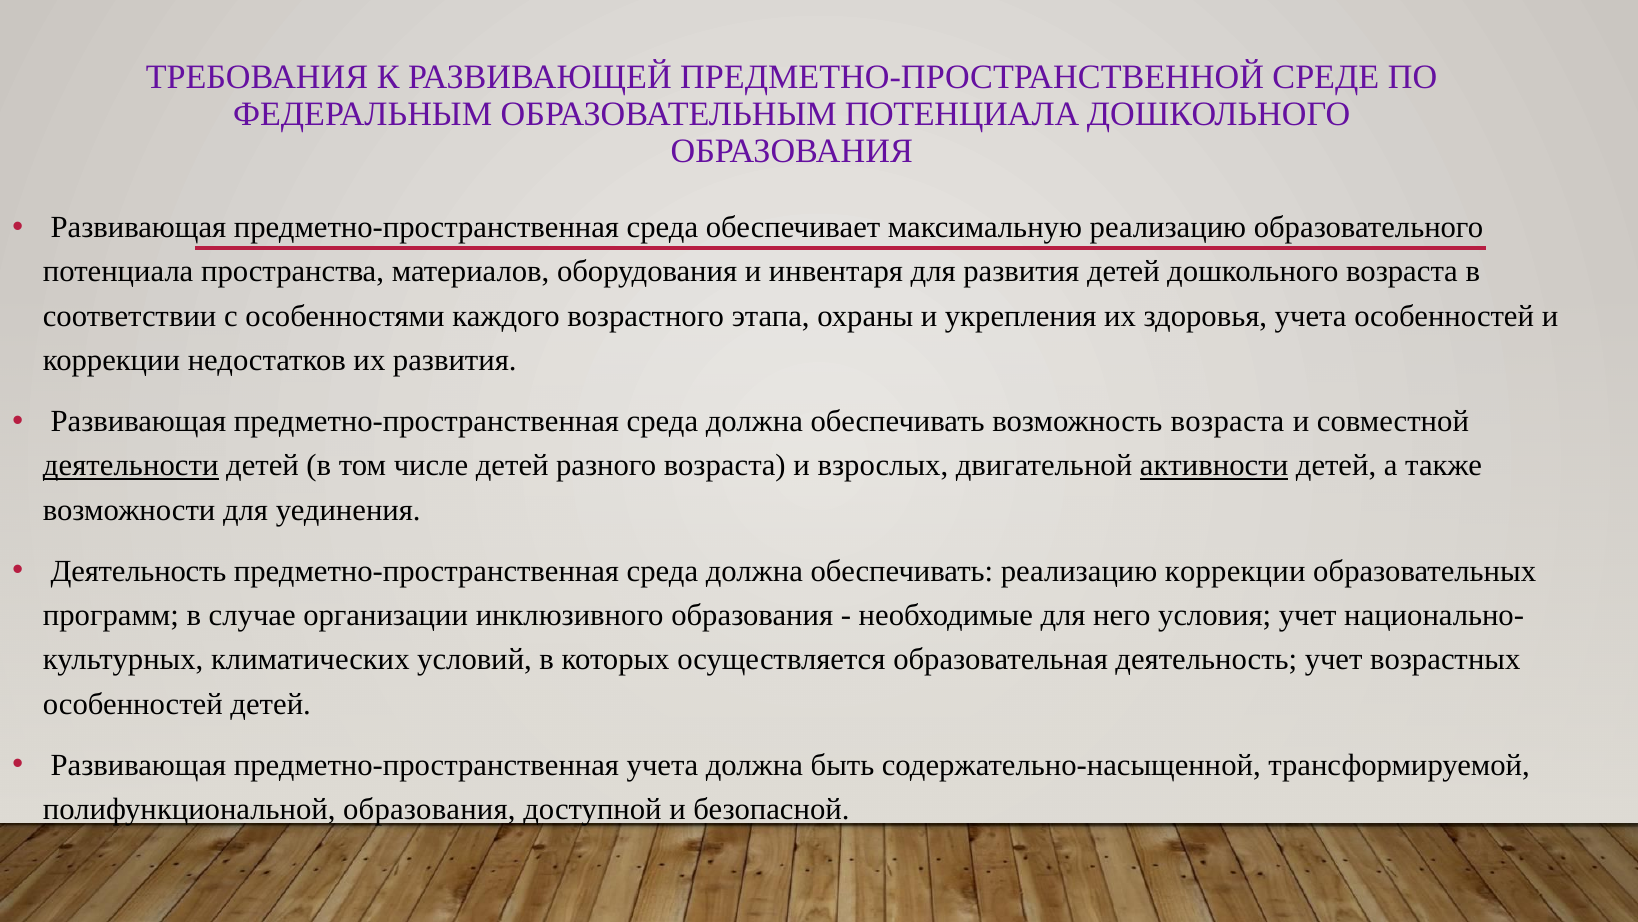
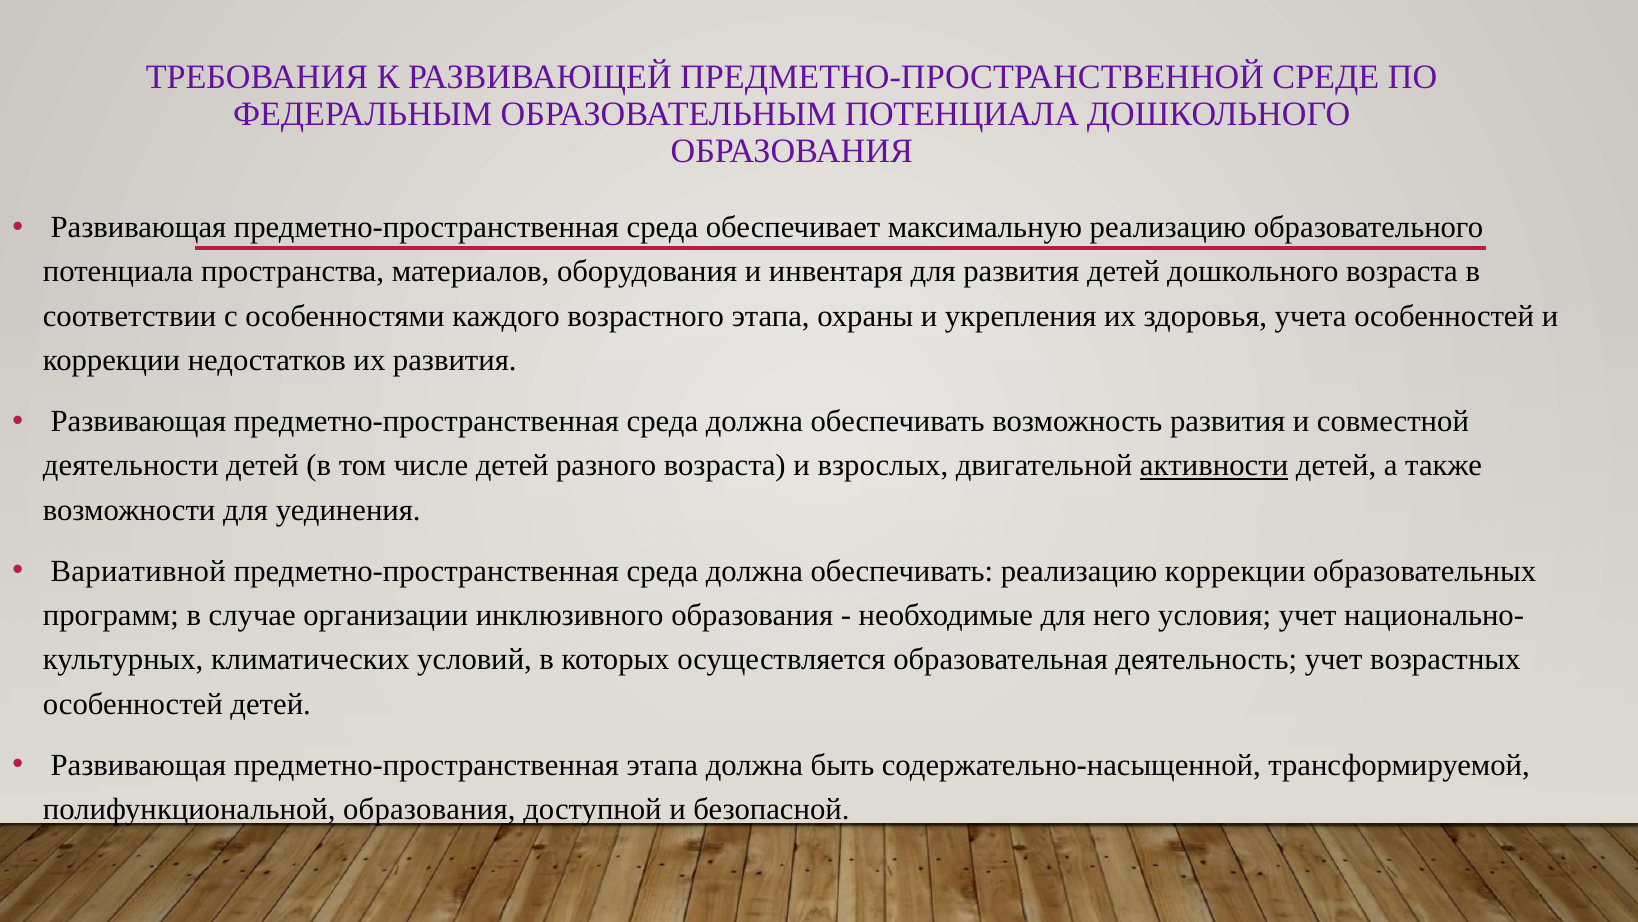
возможность возраста: возраста -> развития
деятельности underline: present -> none
Деятельность at (138, 571): Деятельность -> Вариативной
предметно-пространственная учета: учета -> этапа
